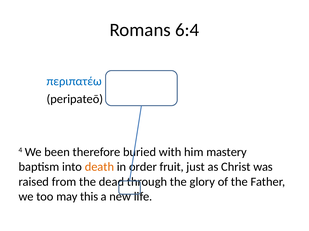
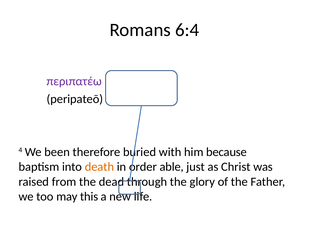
περιπατέω colour: blue -> purple
mastery: mastery -> because
fruit: fruit -> able
